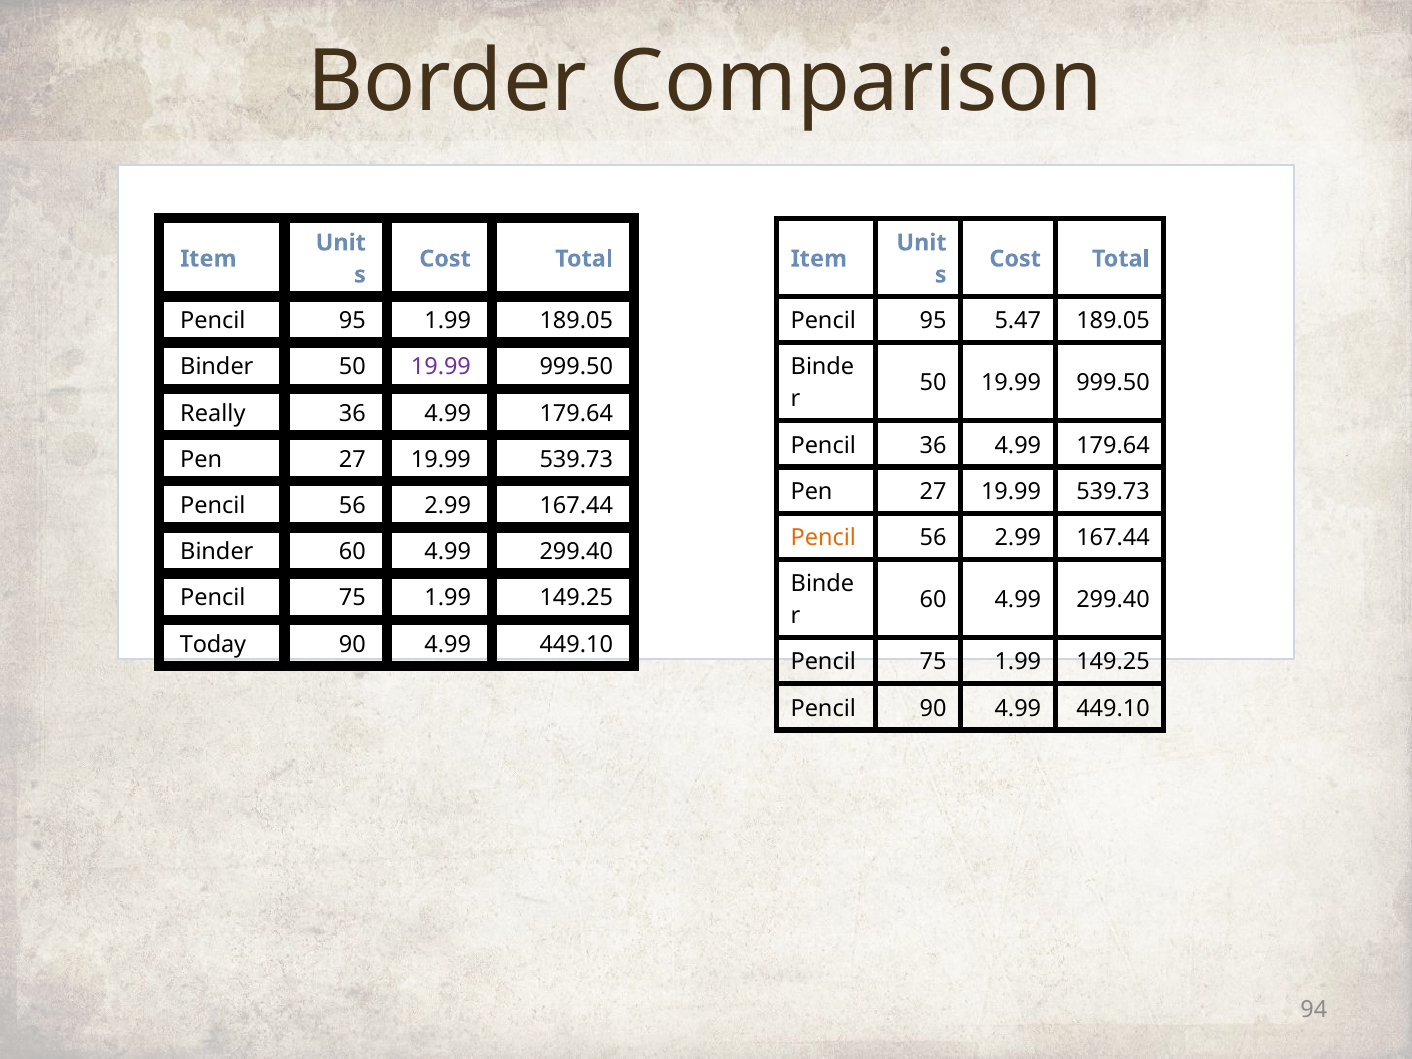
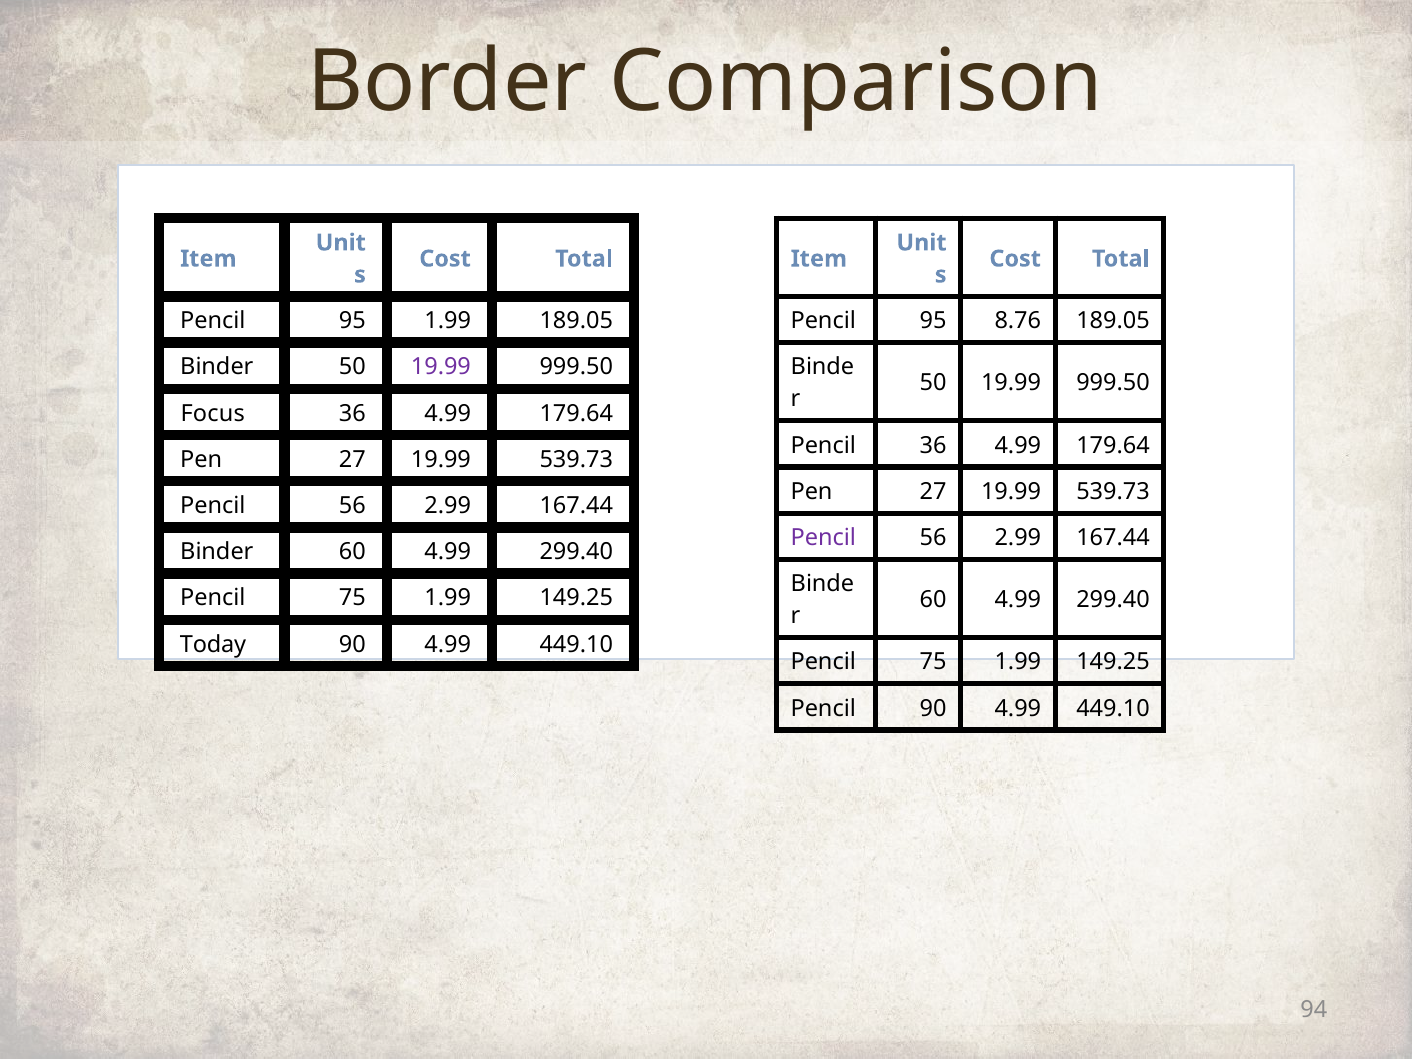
5.47: 5.47 -> 8.76
Really: Really -> Focus
Pencil at (823, 538) colour: orange -> purple
